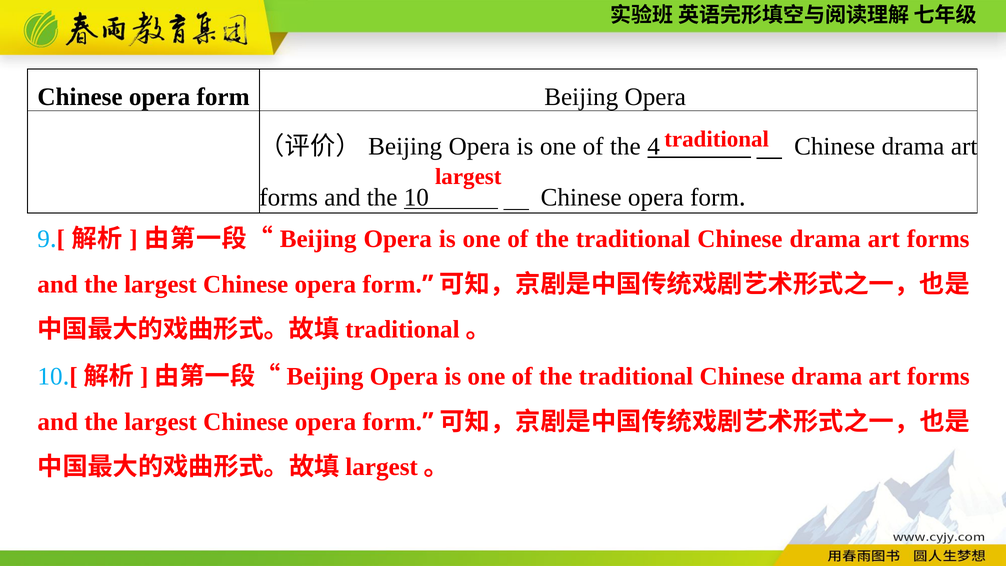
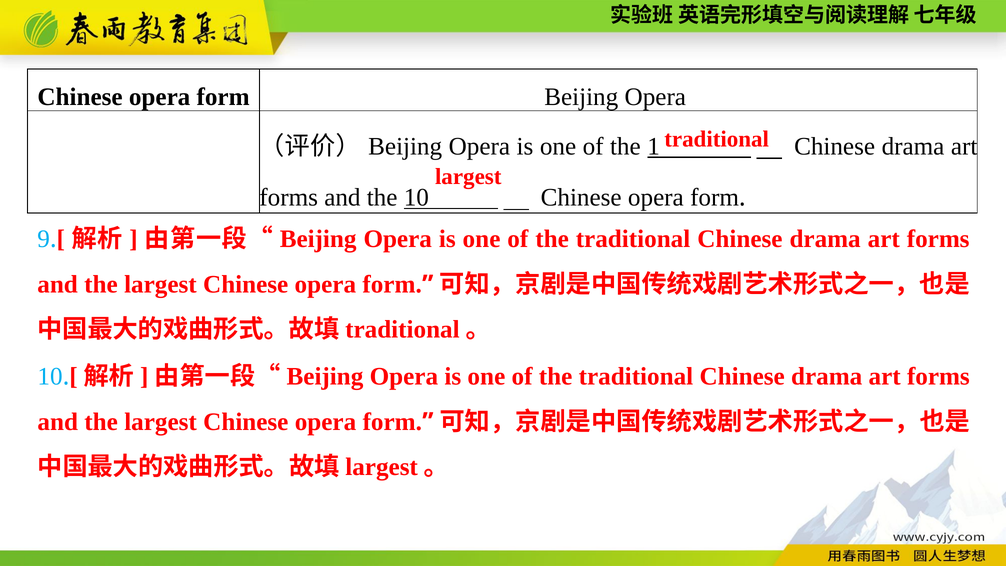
4: 4 -> 1
